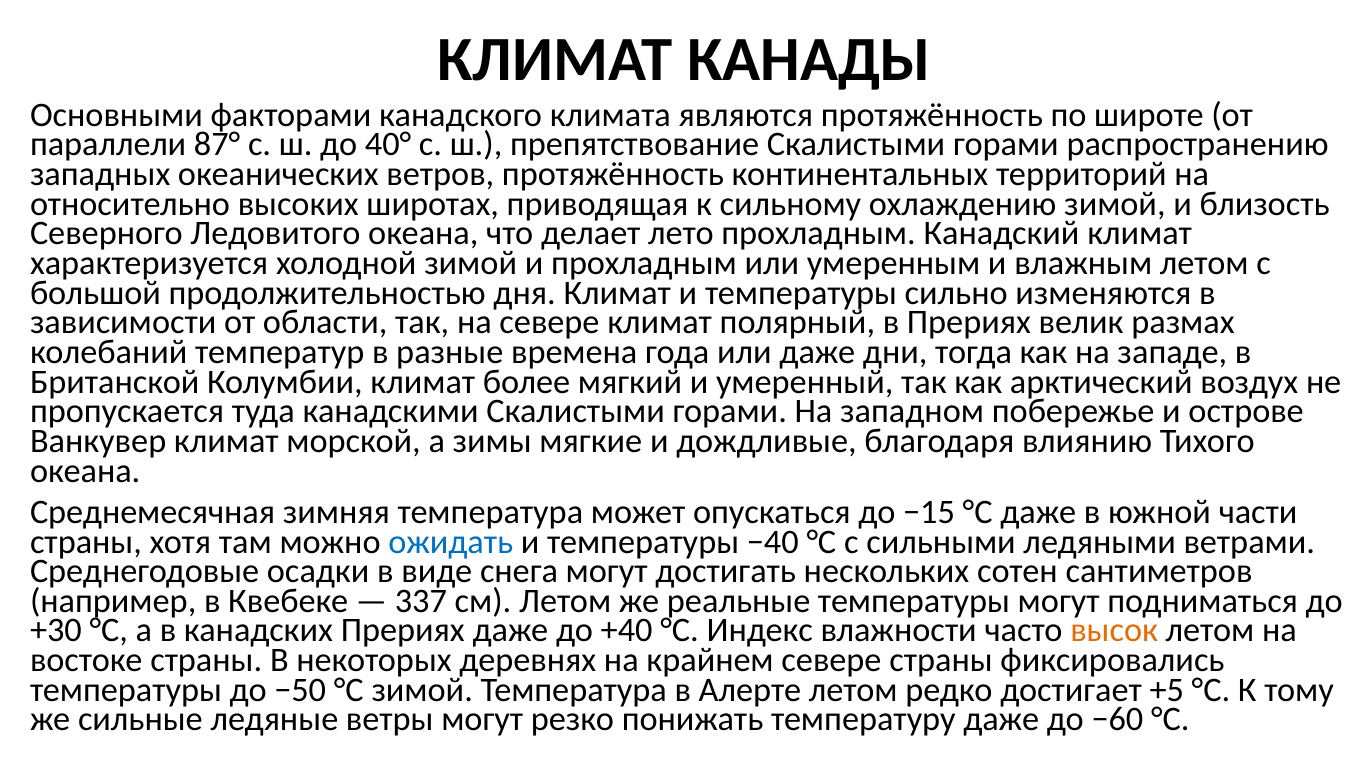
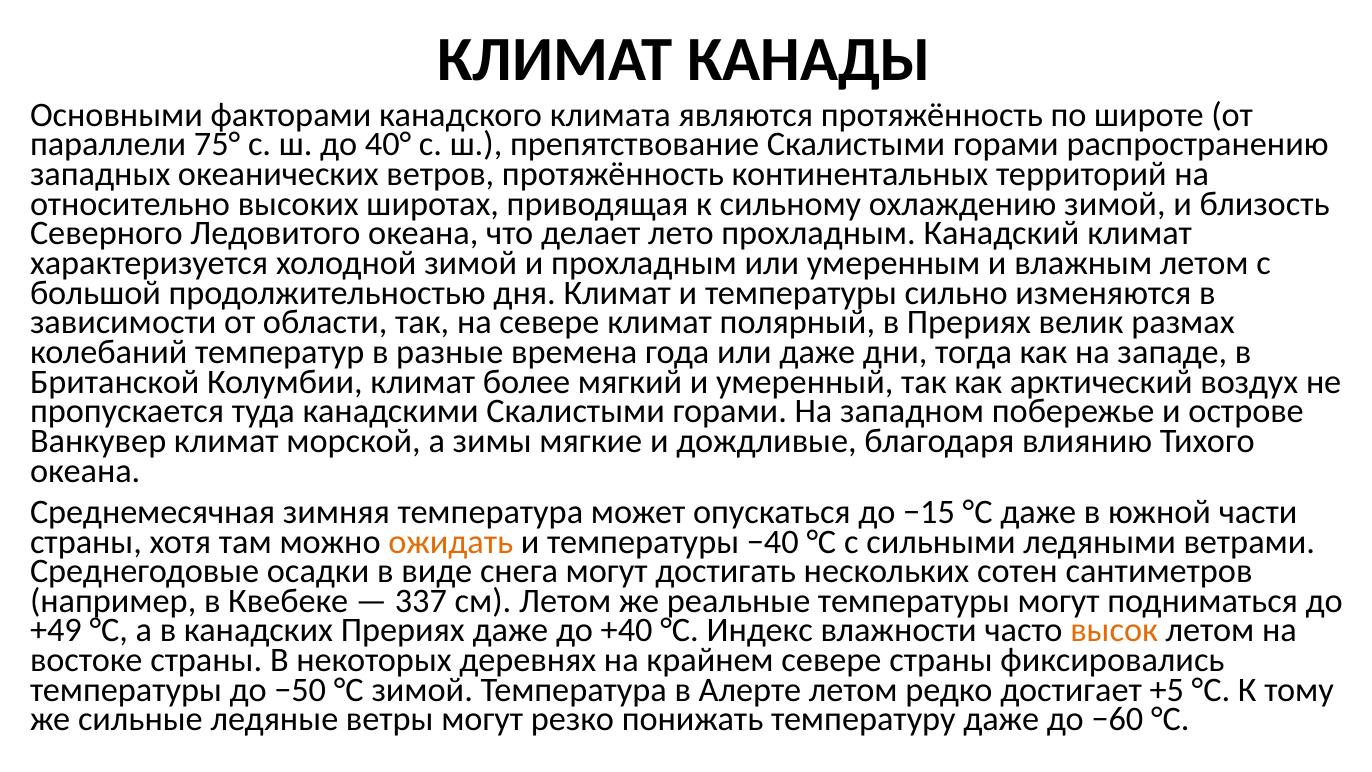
87°: 87° -> 75°
ожидать colour: blue -> orange
+30: +30 -> +49
